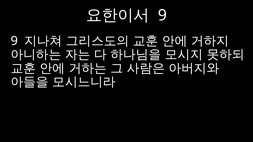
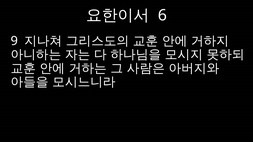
9 at (162, 15): 9 -> 6
